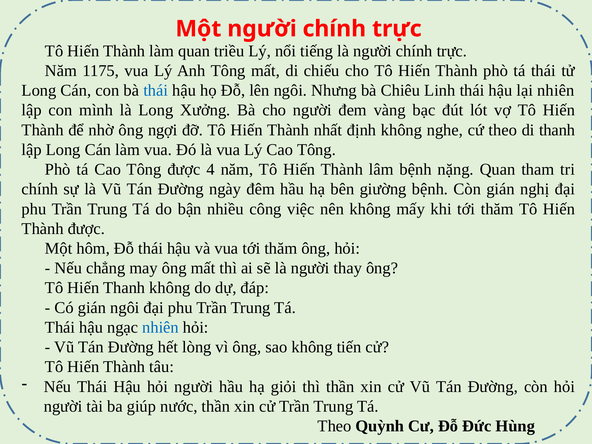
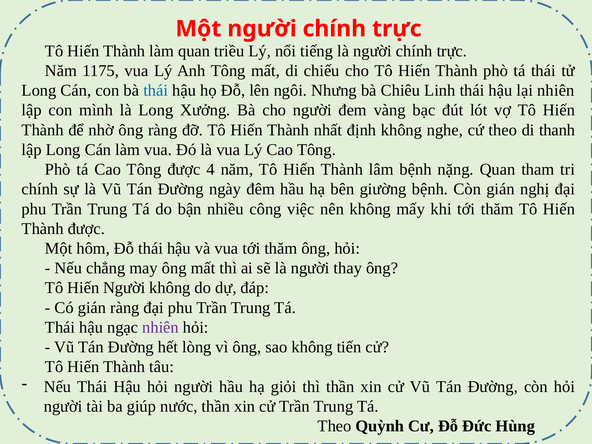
ông ngợi: ngợi -> ràng
Hiến Thanh: Thanh -> Người
gián ngôi: ngôi -> ràng
nhiên at (161, 327) colour: blue -> purple
